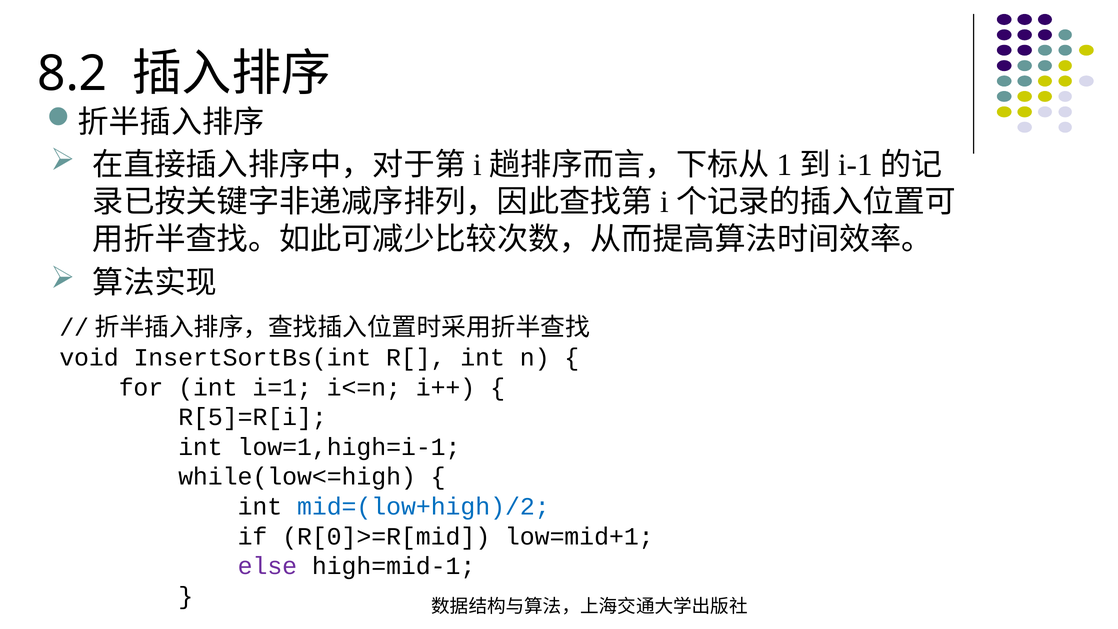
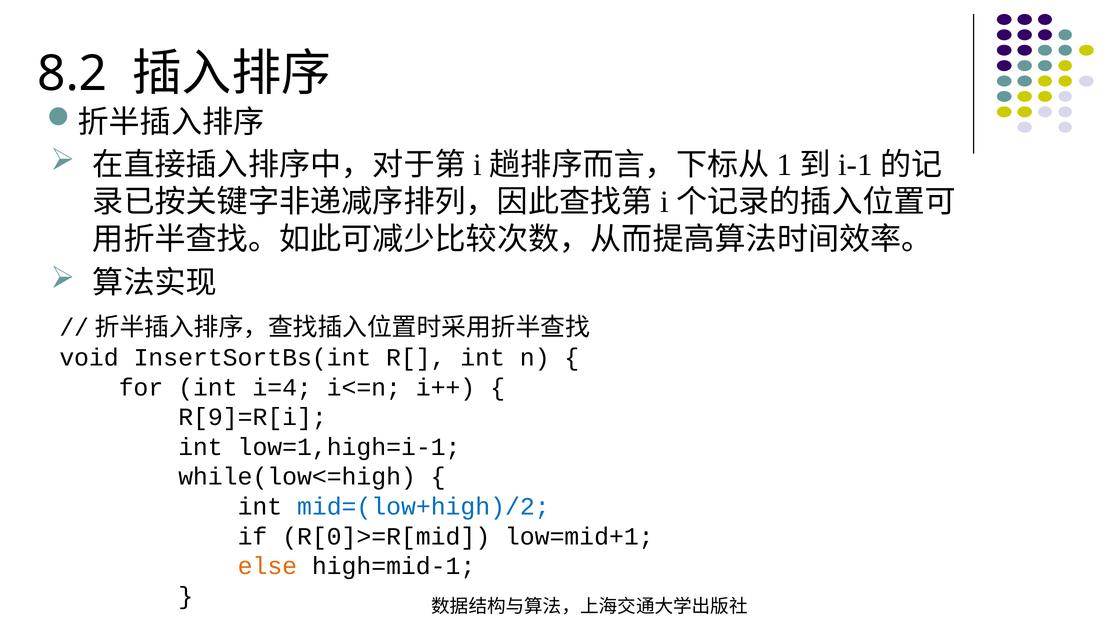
i=1: i=1 -> i=4
R[5]=R[i: R[5]=R[i -> R[9]=R[i
else colour: purple -> orange
